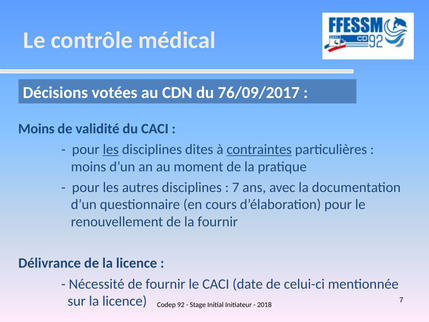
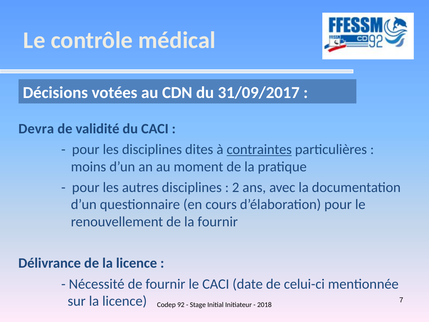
76/09/2017: 76/09/2017 -> 31/09/2017
Moins at (36, 129): Moins -> Devra
les at (111, 149) underline: present -> none
7 at (236, 187): 7 -> 2
